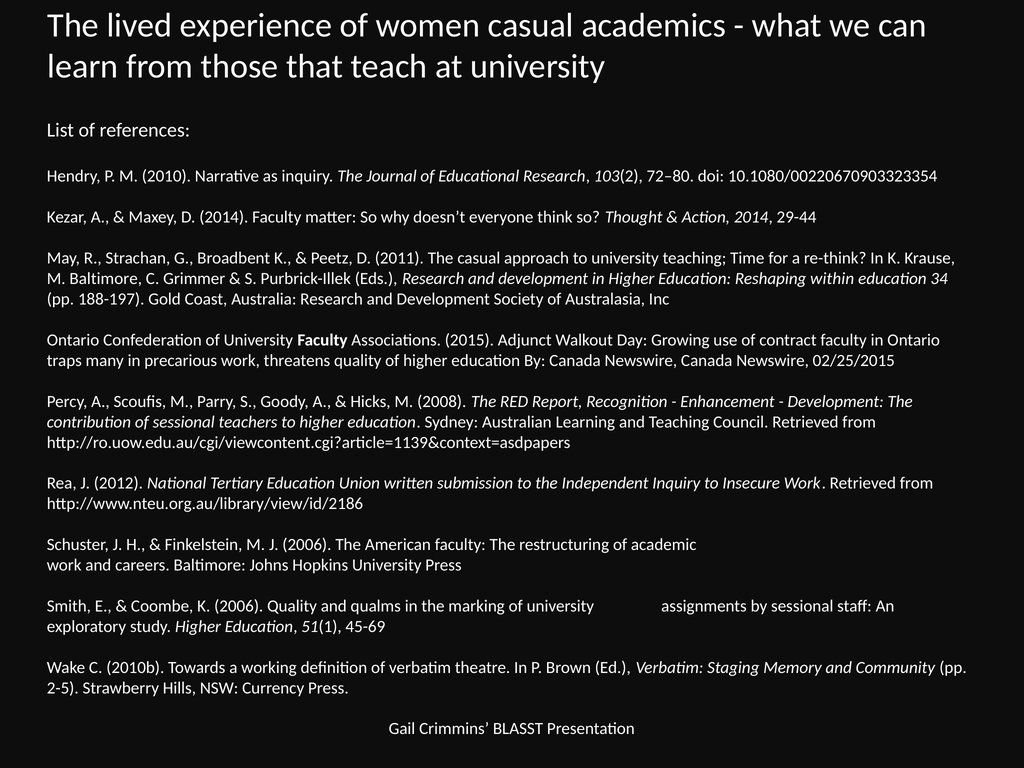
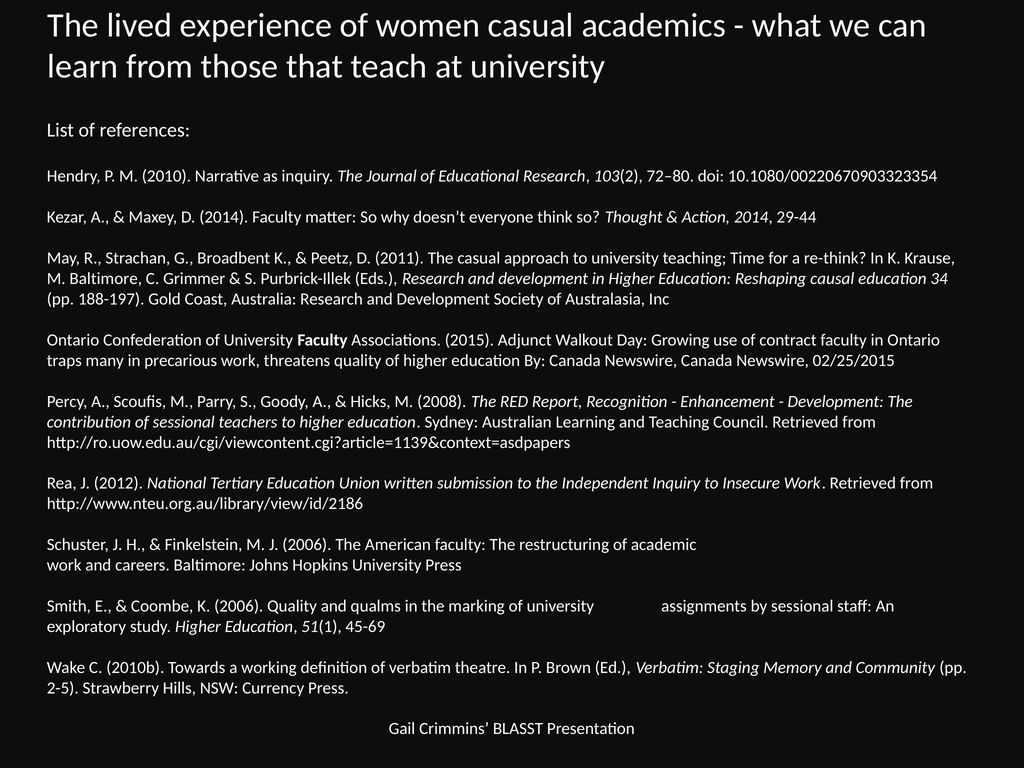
within: within -> causal
